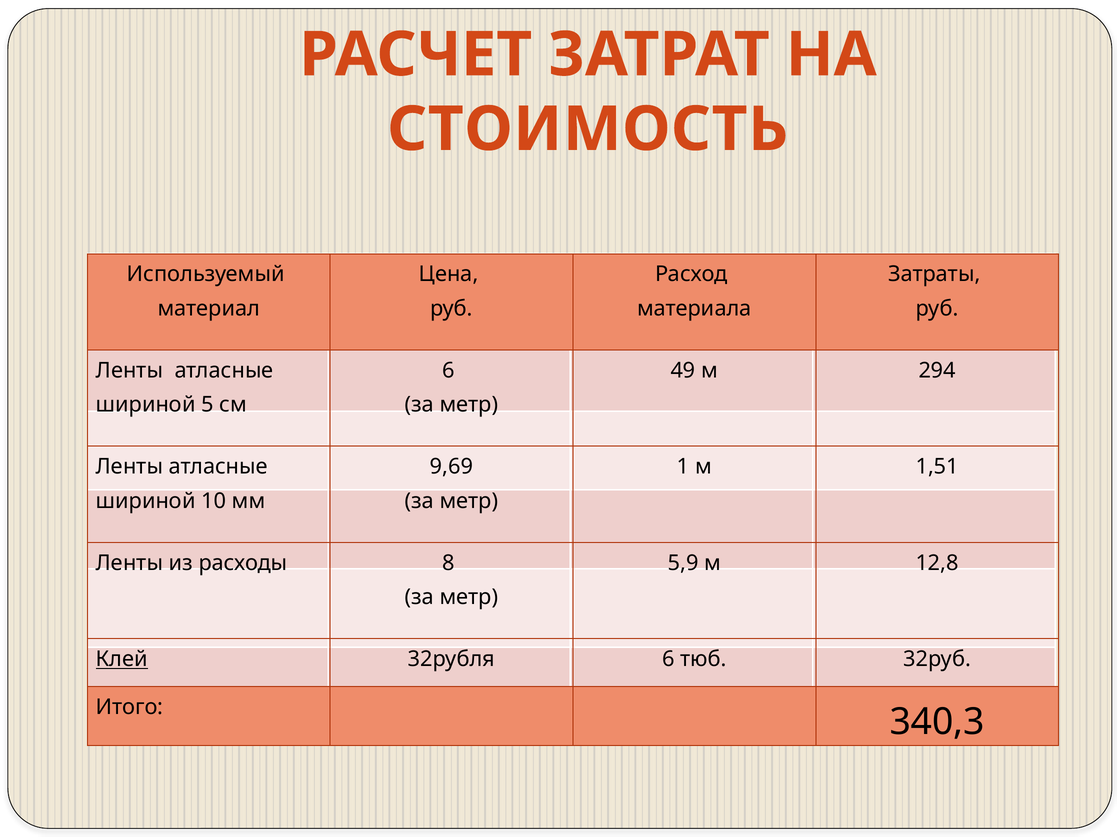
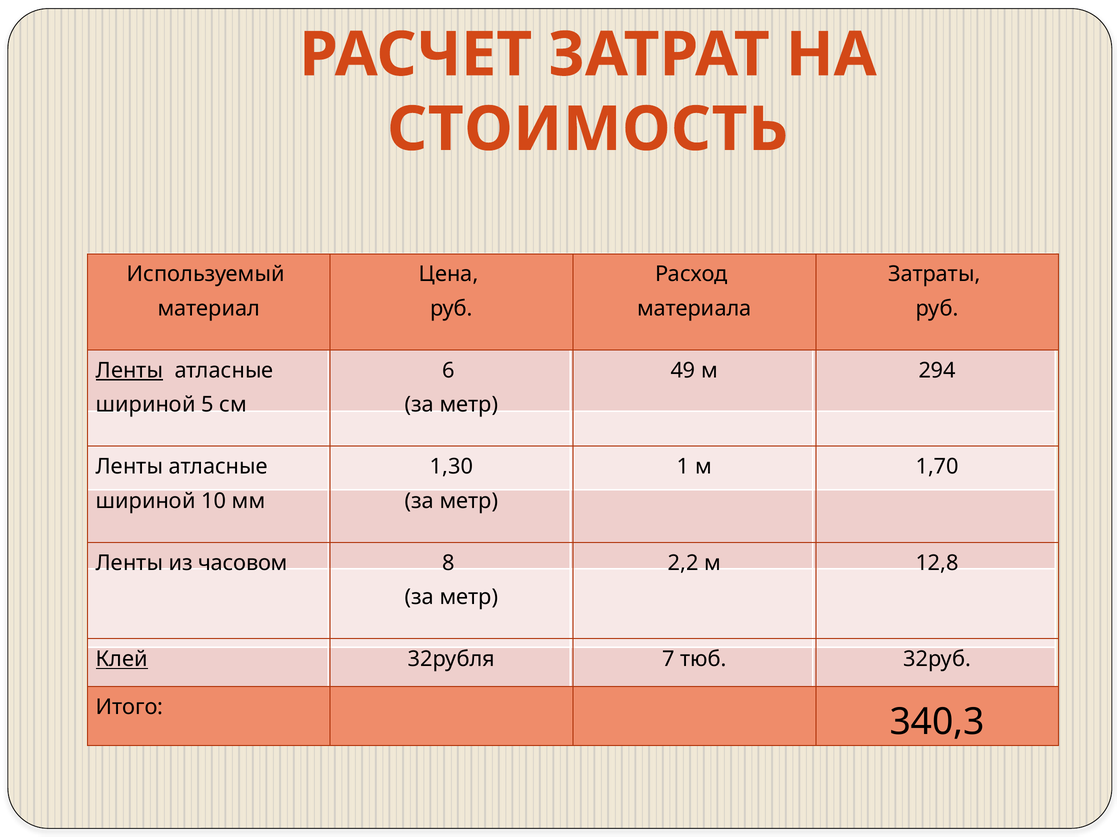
Ленты at (129, 371) underline: none -> present
9,69: 9,69 -> 1,30
1,51: 1,51 -> 1,70
расходы: расходы -> часовом
5,9: 5,9 -> 2,2
32рубля 6: 6 -> 7
